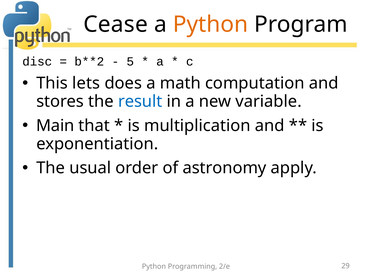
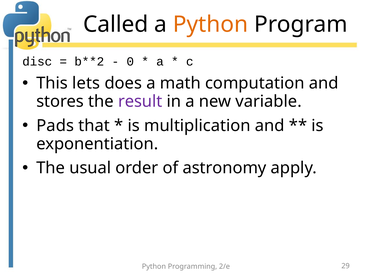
Cease: Cease -> Called
5: 5 -> 0
result colour: blue -> purple
Main: Main -> Pads
